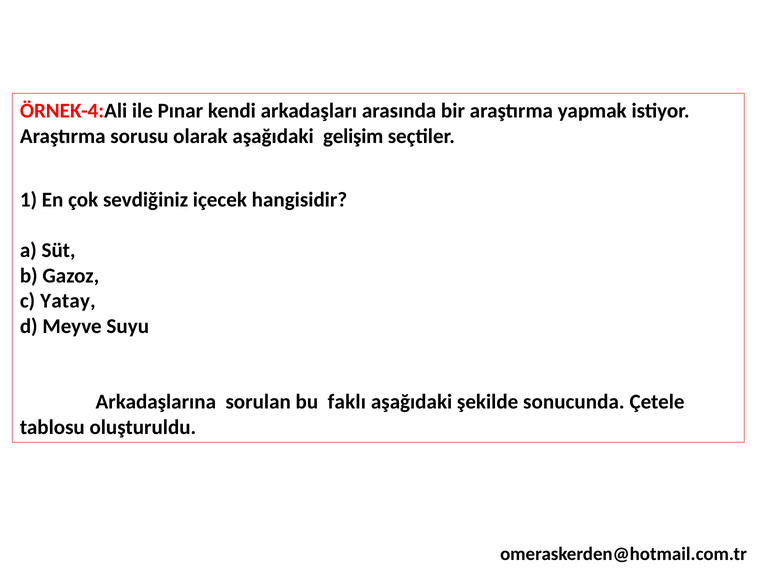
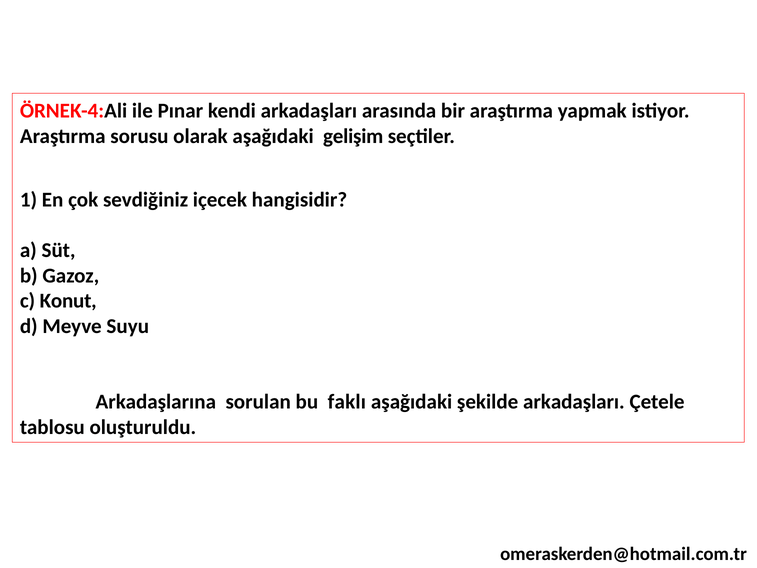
Yatay: Yatay -> Konut
şekilde sonucunda: sonucunda -> arkadaşları
